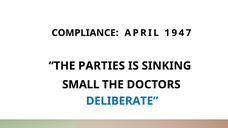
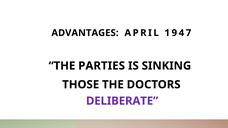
COMPLIANCE: COMPLIANCE -> ADVANTAGES
SMALL: SMALL -> THOSE
DELIBERATE colour: blue -> purple
